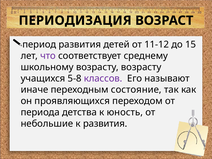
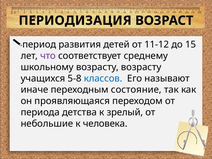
классов colour: purple -> blue
проявляющихся: проявляющихся -> проявляющаяся
юность: юность -> зрелый
к развития: развития -> человека
